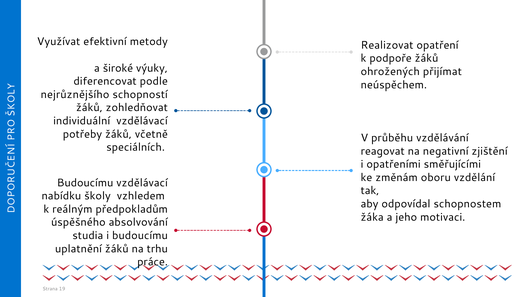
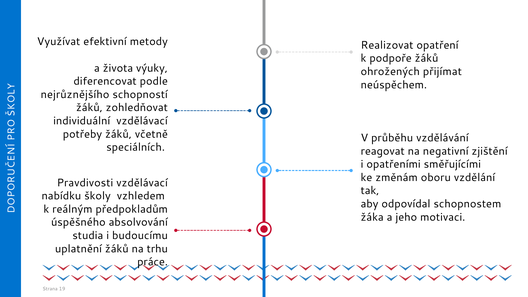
široké: široké -> života
Budoucímu at (85, 183): Budoucímu -> Pravdivosti
